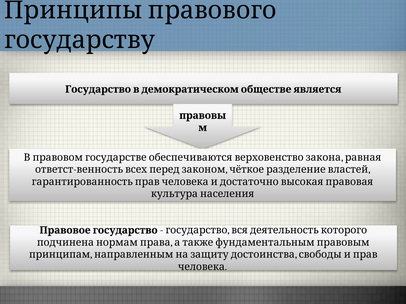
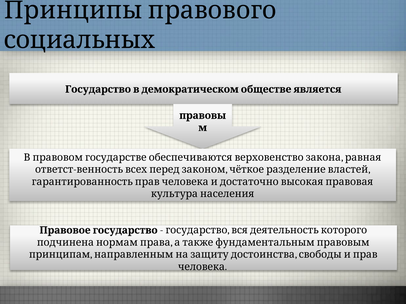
государству: государству -> социальных
